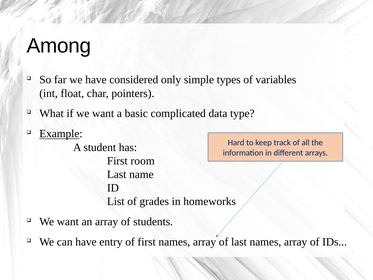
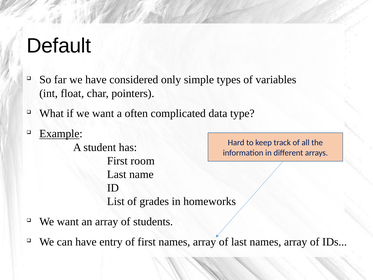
Among: Among -> Default
basic: basic -> often
